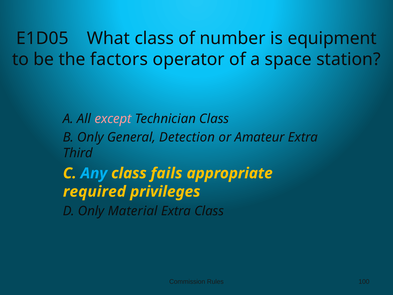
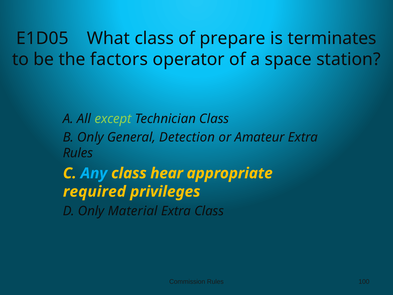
number: number -> prepare
equipment: equipment -> terminates
except colour: pink -> light green
Third at (78, 153): Third -> Rules
fails: fails -> hear
